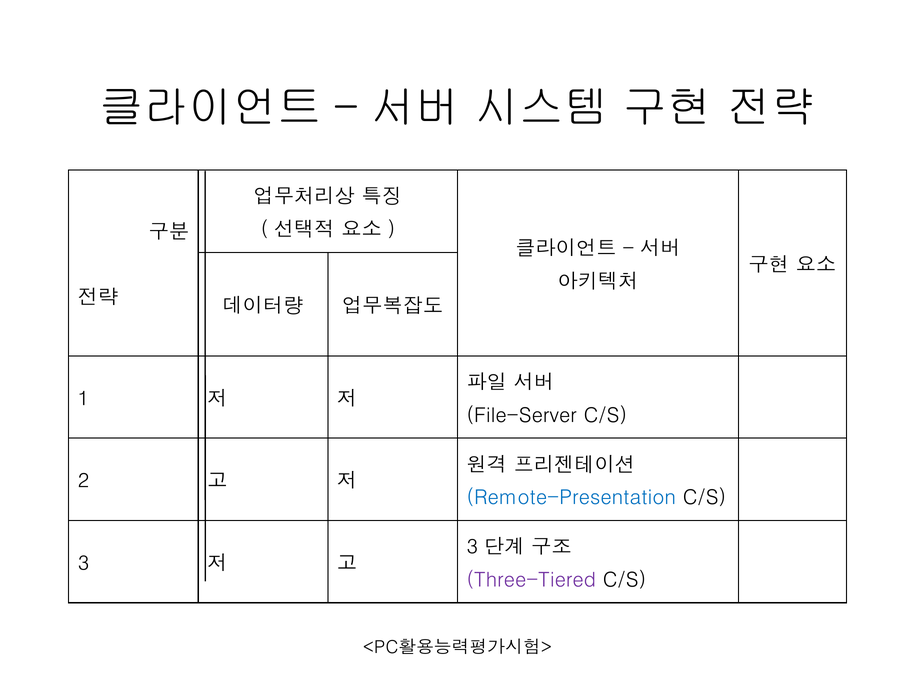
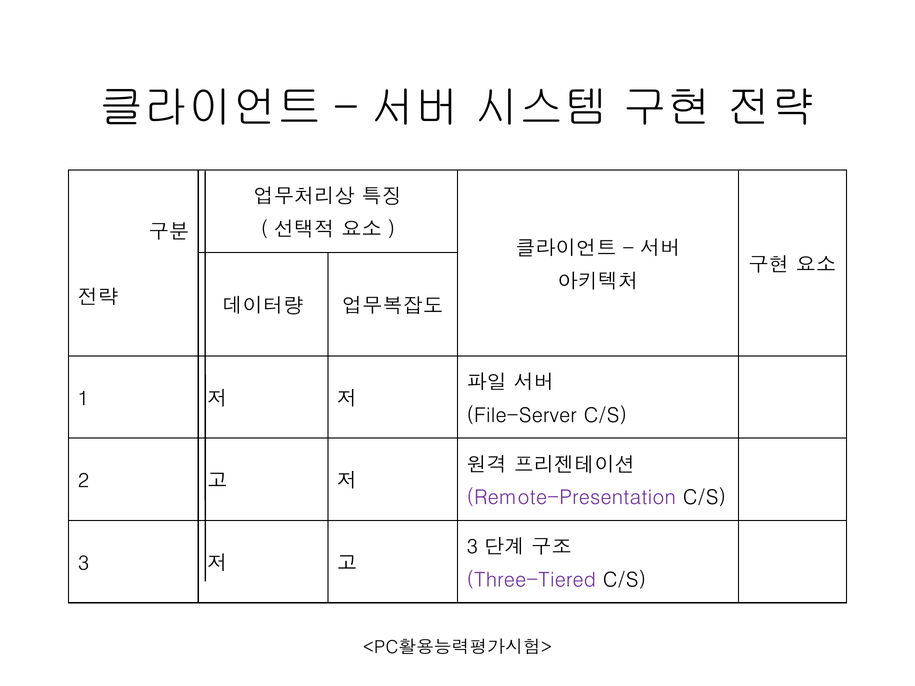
Remote-Presentation colour: blue -> purple
